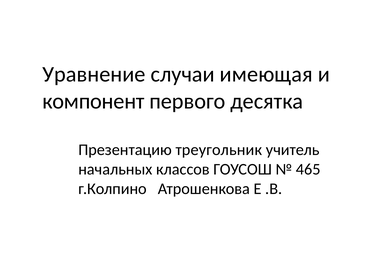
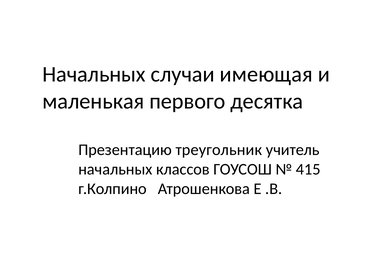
Уравнение at (94, 74): Уравнение -> Начальных
компонент: компонент -> маленькая
465: 465 -> 415
